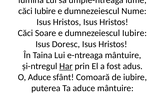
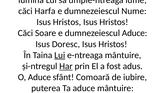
căci Iubire: Iubire -> Harfa
dumnezeiescul Iubire: Iubire -> Aduce
Lui at (60, 55) underline: none -> present
